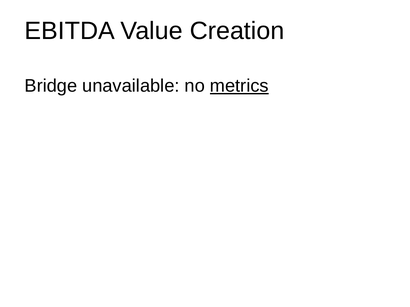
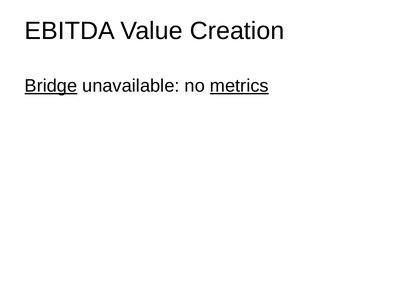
Bridge underline: none -> present
